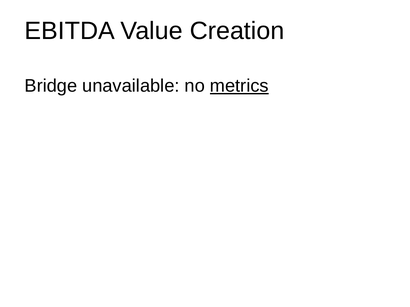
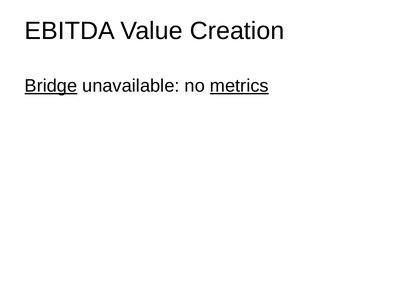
Bridge underline: none -> present
